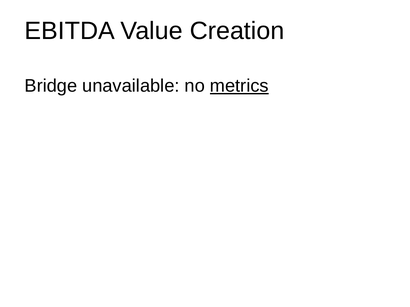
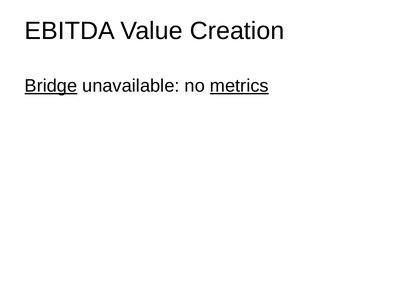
Bridge underline: none -> present
